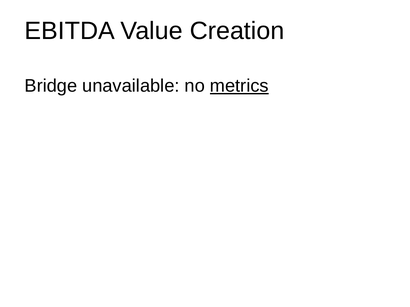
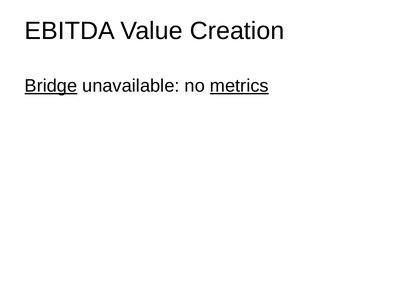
Bridge underline: none -> present
